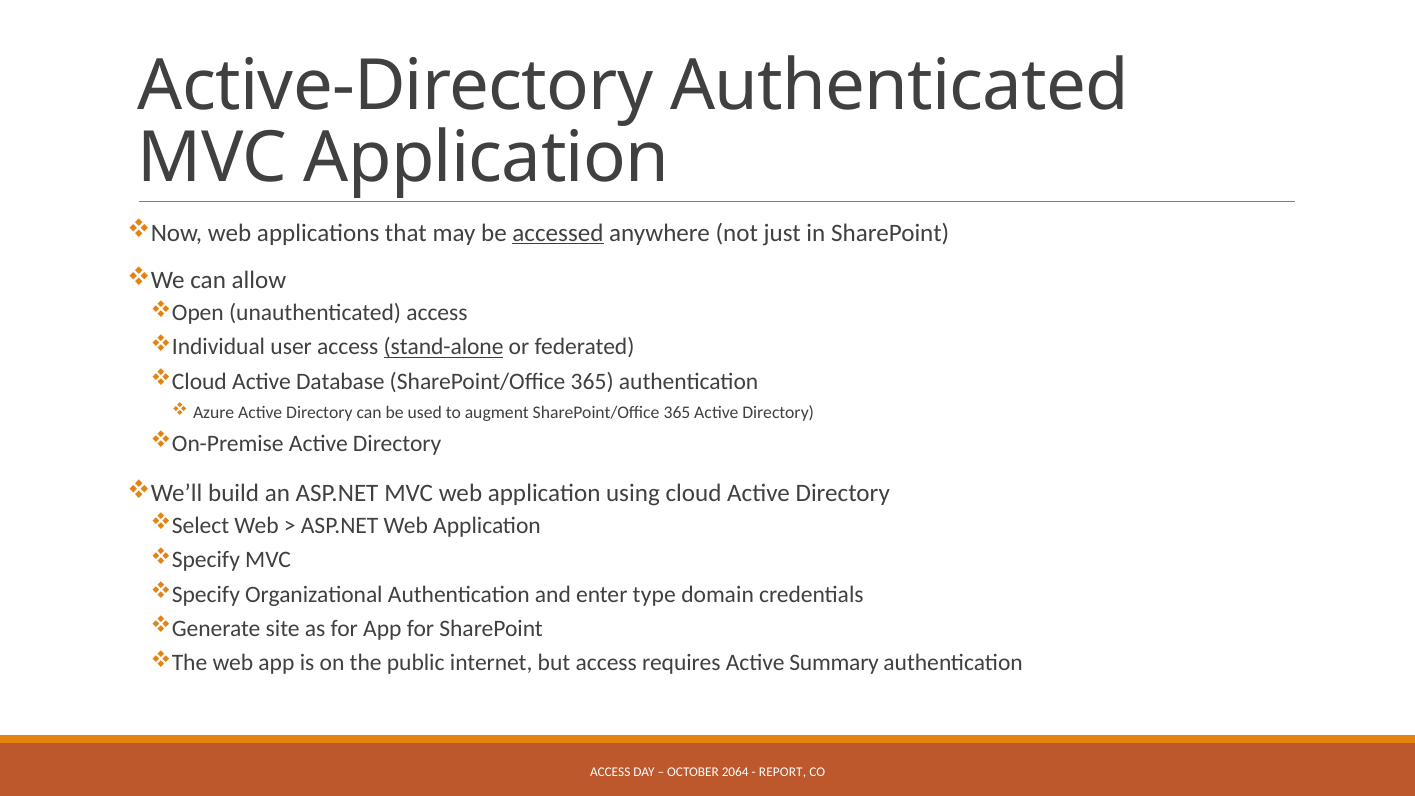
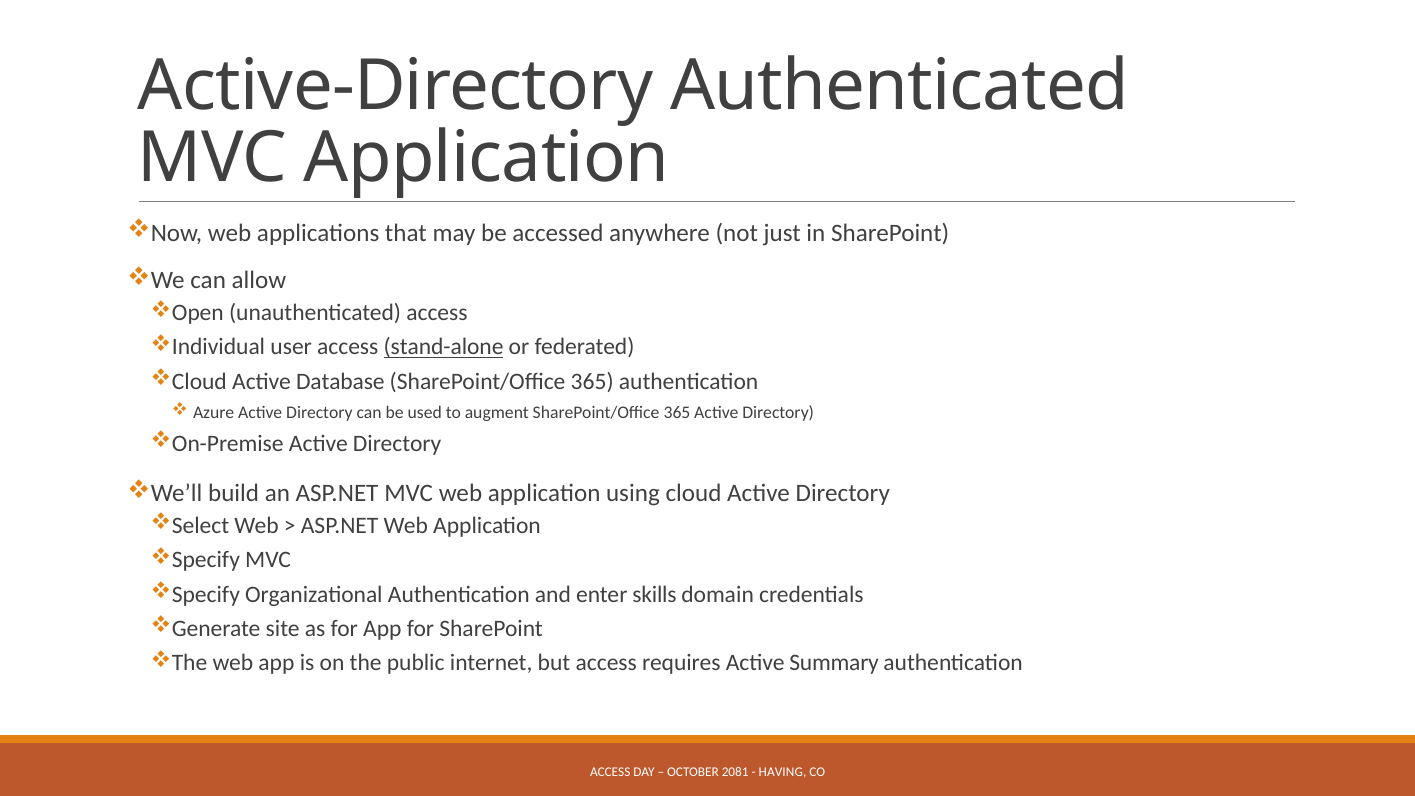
accessed underline: present -> none
type: type -> skills
2064: 2064 -> 2081
REPORT: REPORT -> HAVING
